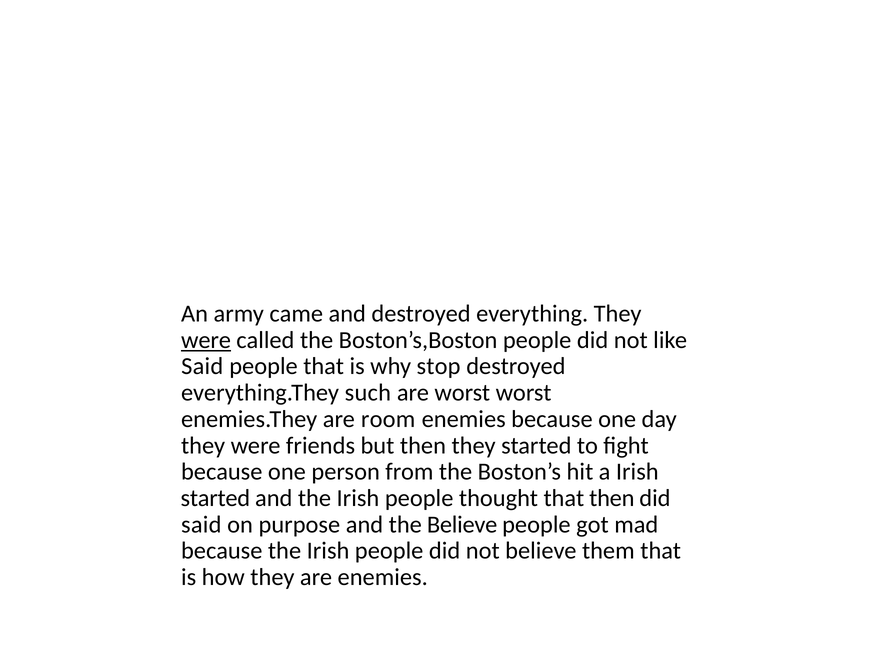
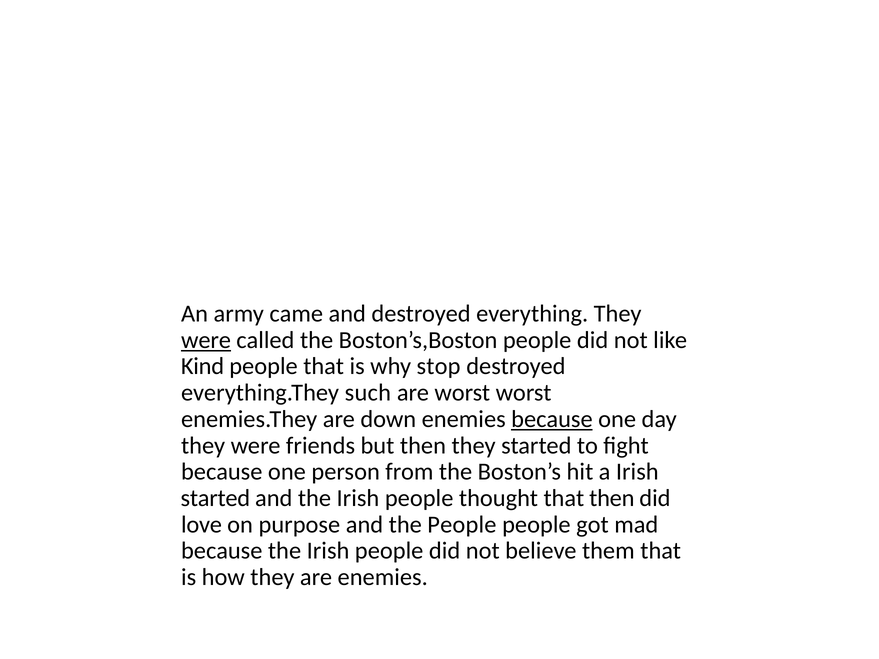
Said at (202, 367): Said -> Kind
room: room -> down
because at (552, 419) underline: none -> present
said at (201, 525): said -> love
the Believe: Believe -> People
